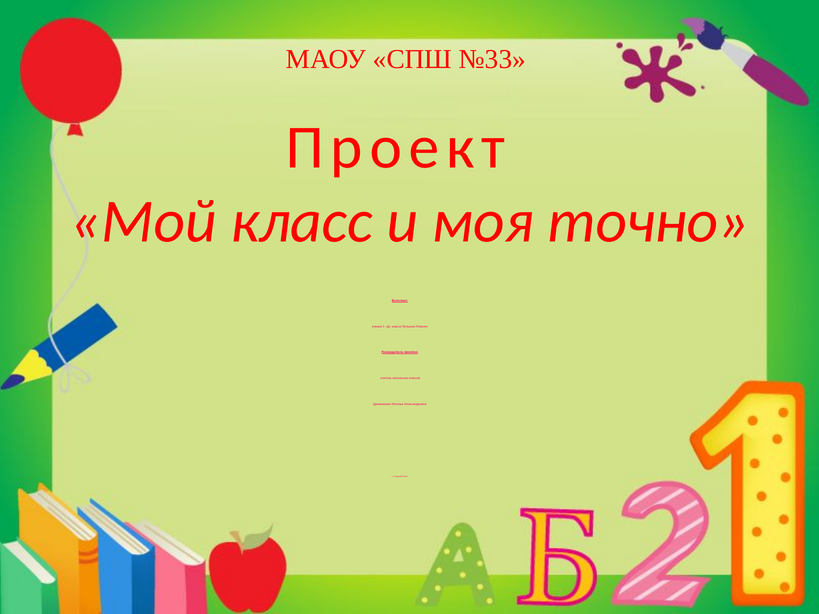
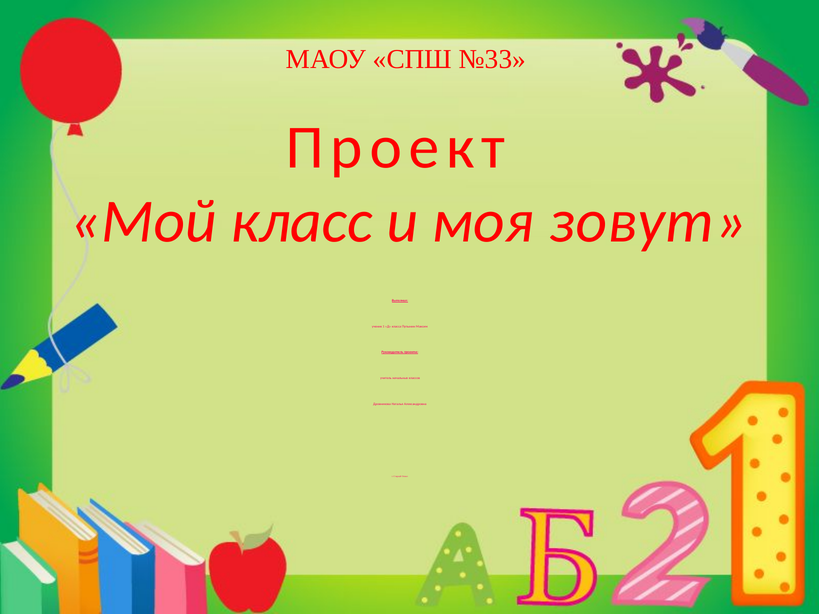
точно: точно -> зовут
